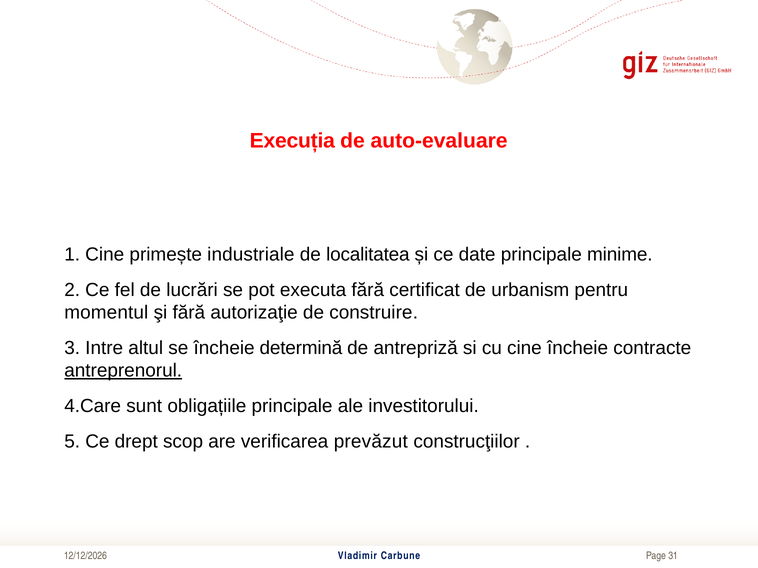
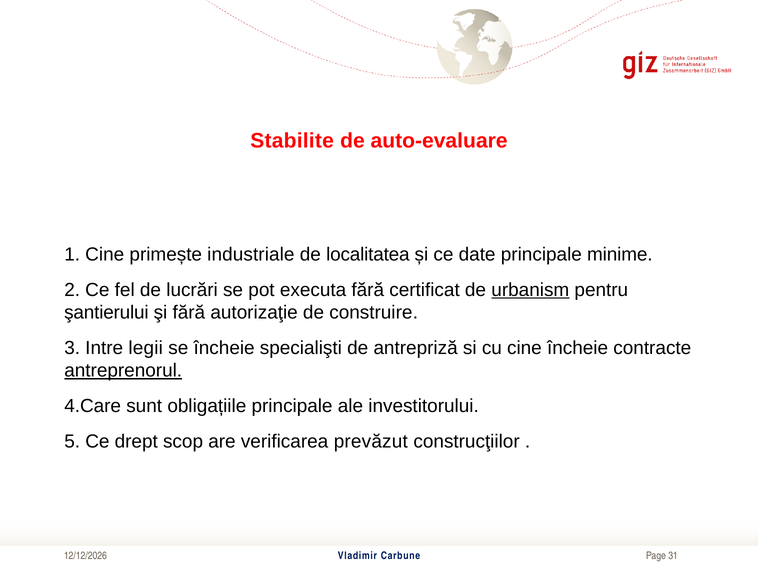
Execuția: Execuția -> Stabilite
urbanism underline: none -> present
momentul: momentul -> şantierului
altul: altul -> legii
determină: determină -> specialişti
